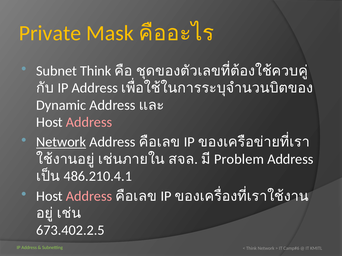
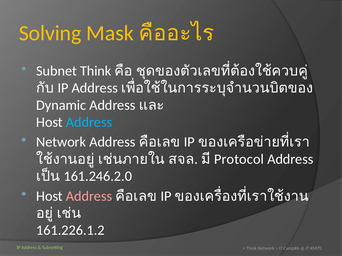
Private: Private -> Solving
Address at (89, 122) colour: pink -> light blue
Network at (61, 142) underline: present -> none
Problem: Problem -> Protocol
486.210.4.1: 486.210.4.1 -> 161.246.2.0
673.402.2.5: 673.402.2.5 -> 161.226.1.2
